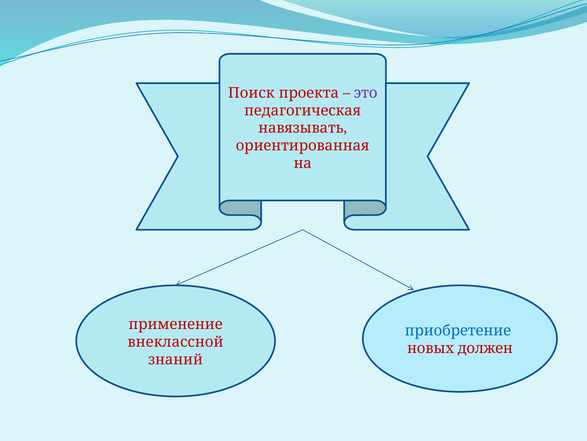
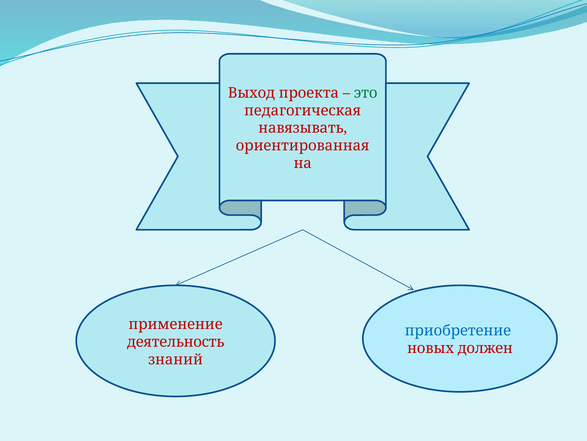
Поиск: Поиск -> Выход
это colour: purple -> green
внеклассной: внеклассной -> деятельность
